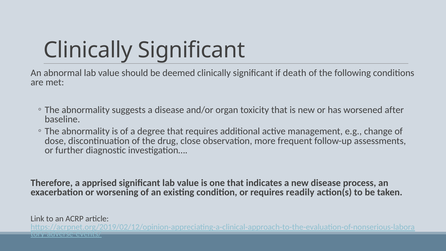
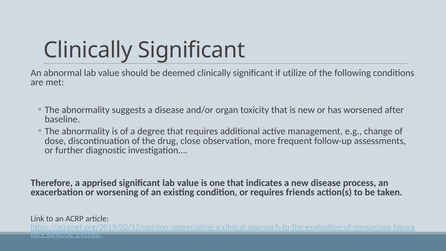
death: death -> utilize
readily: readily -> friends
